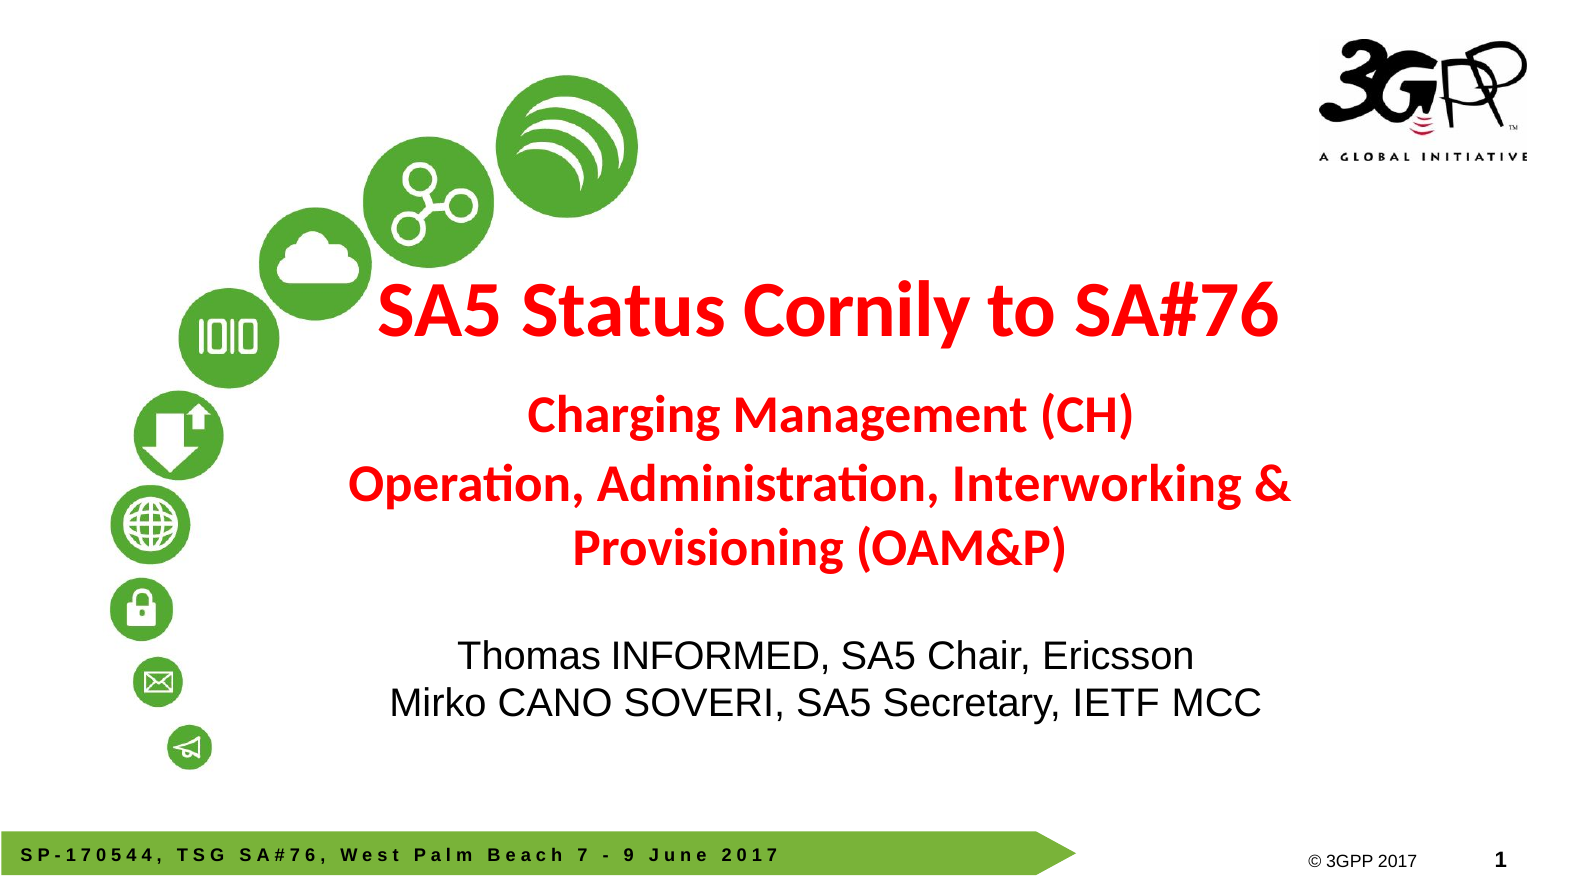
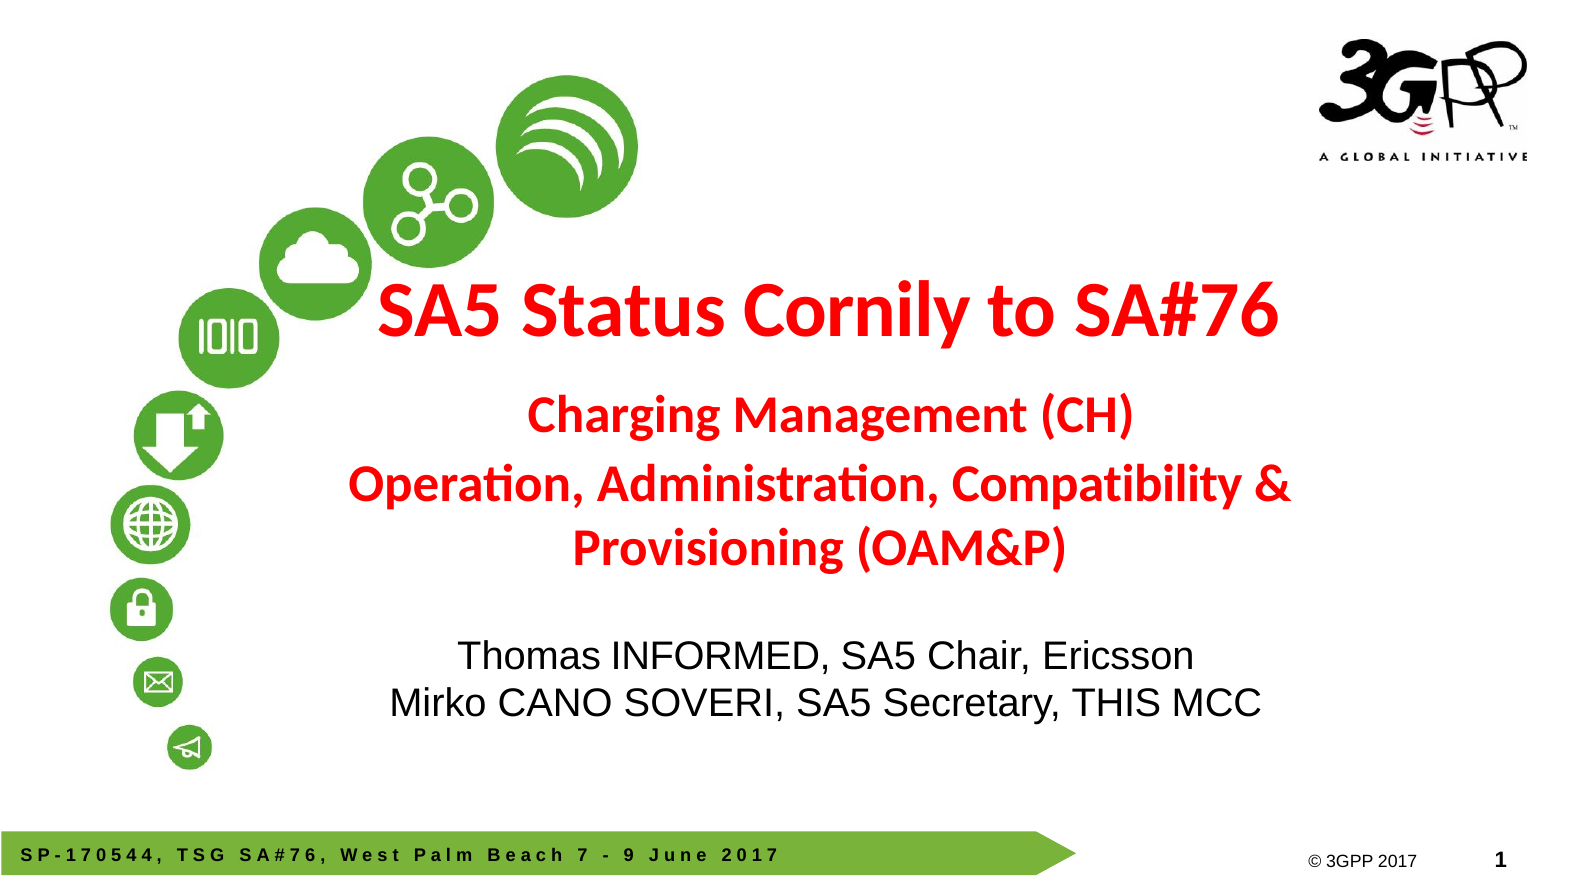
Interworking: Interworking -> Compatibility
IETF: IETF -> THIS
